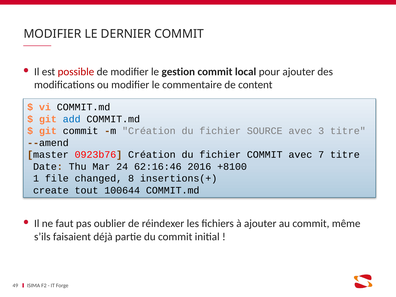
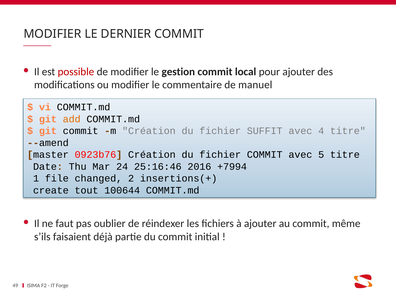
content: content -> manuel
add colour: blue -> orange
SOURCE: SOURCE -> SUFFIT
3: 3 -> 4
7: 7 -> 5
62:16:46: 62:16:46 -> 25:16:46
+8100: +8100 -> +7994
8: 8 -> 2
